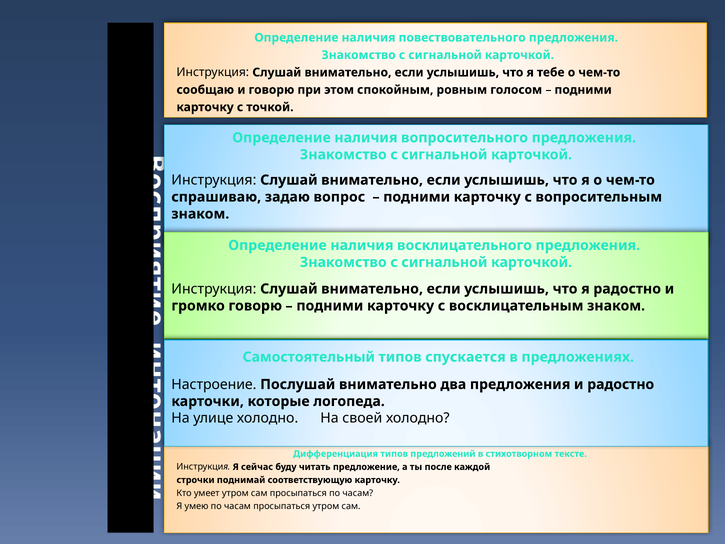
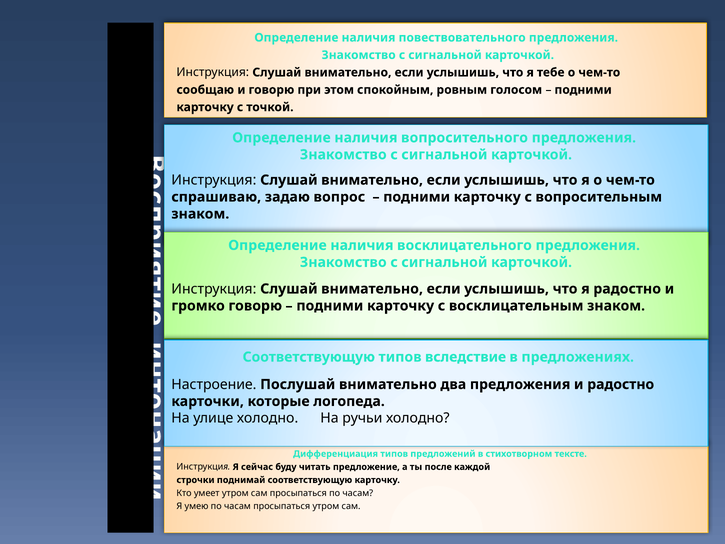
Самостоятельный at (309, 357): Самостоятельный -> Соответствующую
спускается: спускается -> вследствие
своей: своей -> ручьи
